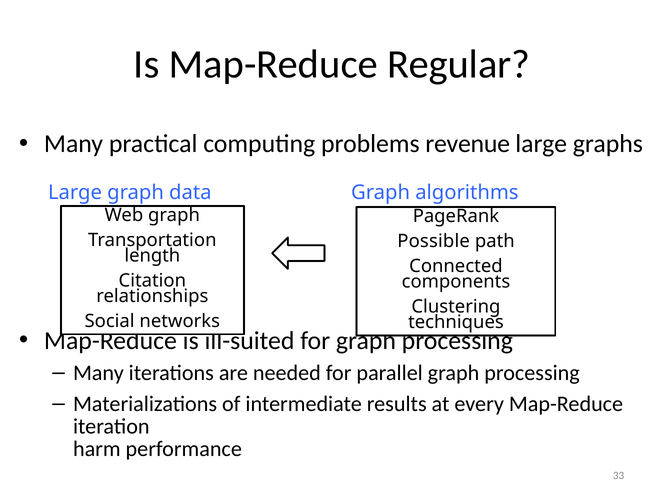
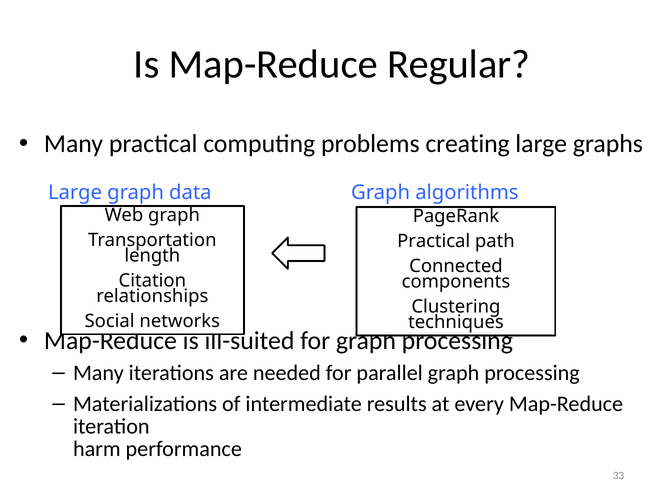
revenue: revenue -> creating
Possible at (434, 241): Possible -> Practical
